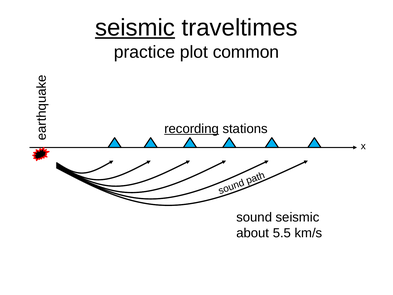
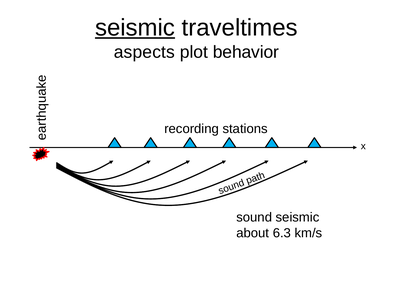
practice: practice -> aspects
common: common -> behavior
recording underline: present -> none
5.5: 5.5 -> 6.3
